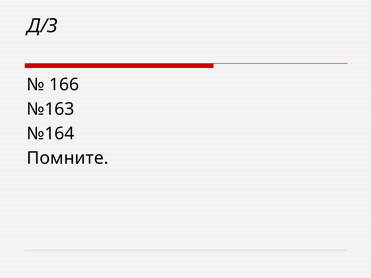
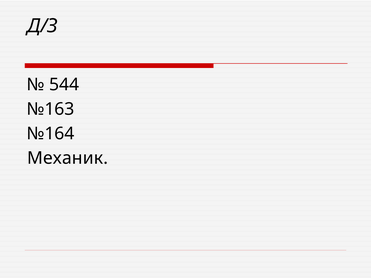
166: 166 -> 544
Помните: Помните -> Механик
